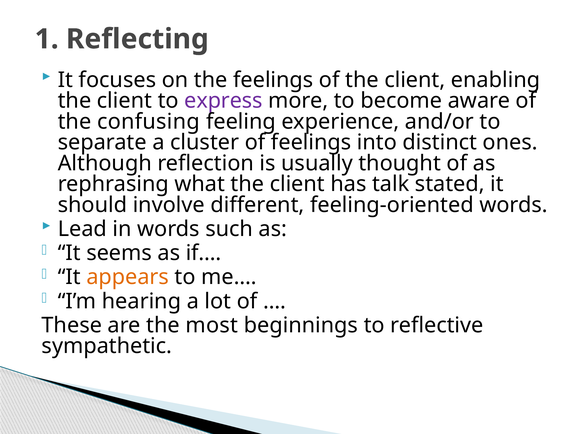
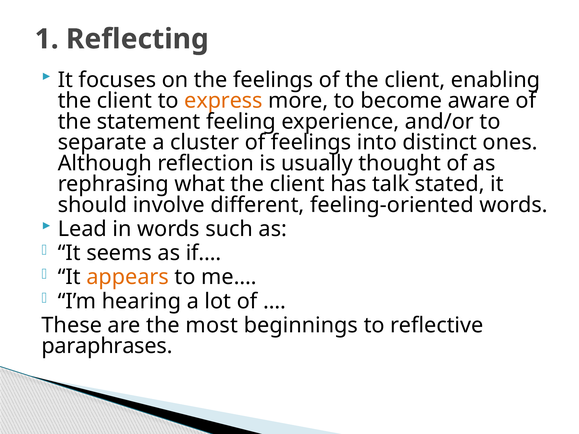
express colour: purple -> orange
confusing: confusing -> statement
sympathetic: sympathetic -> paraphrases
